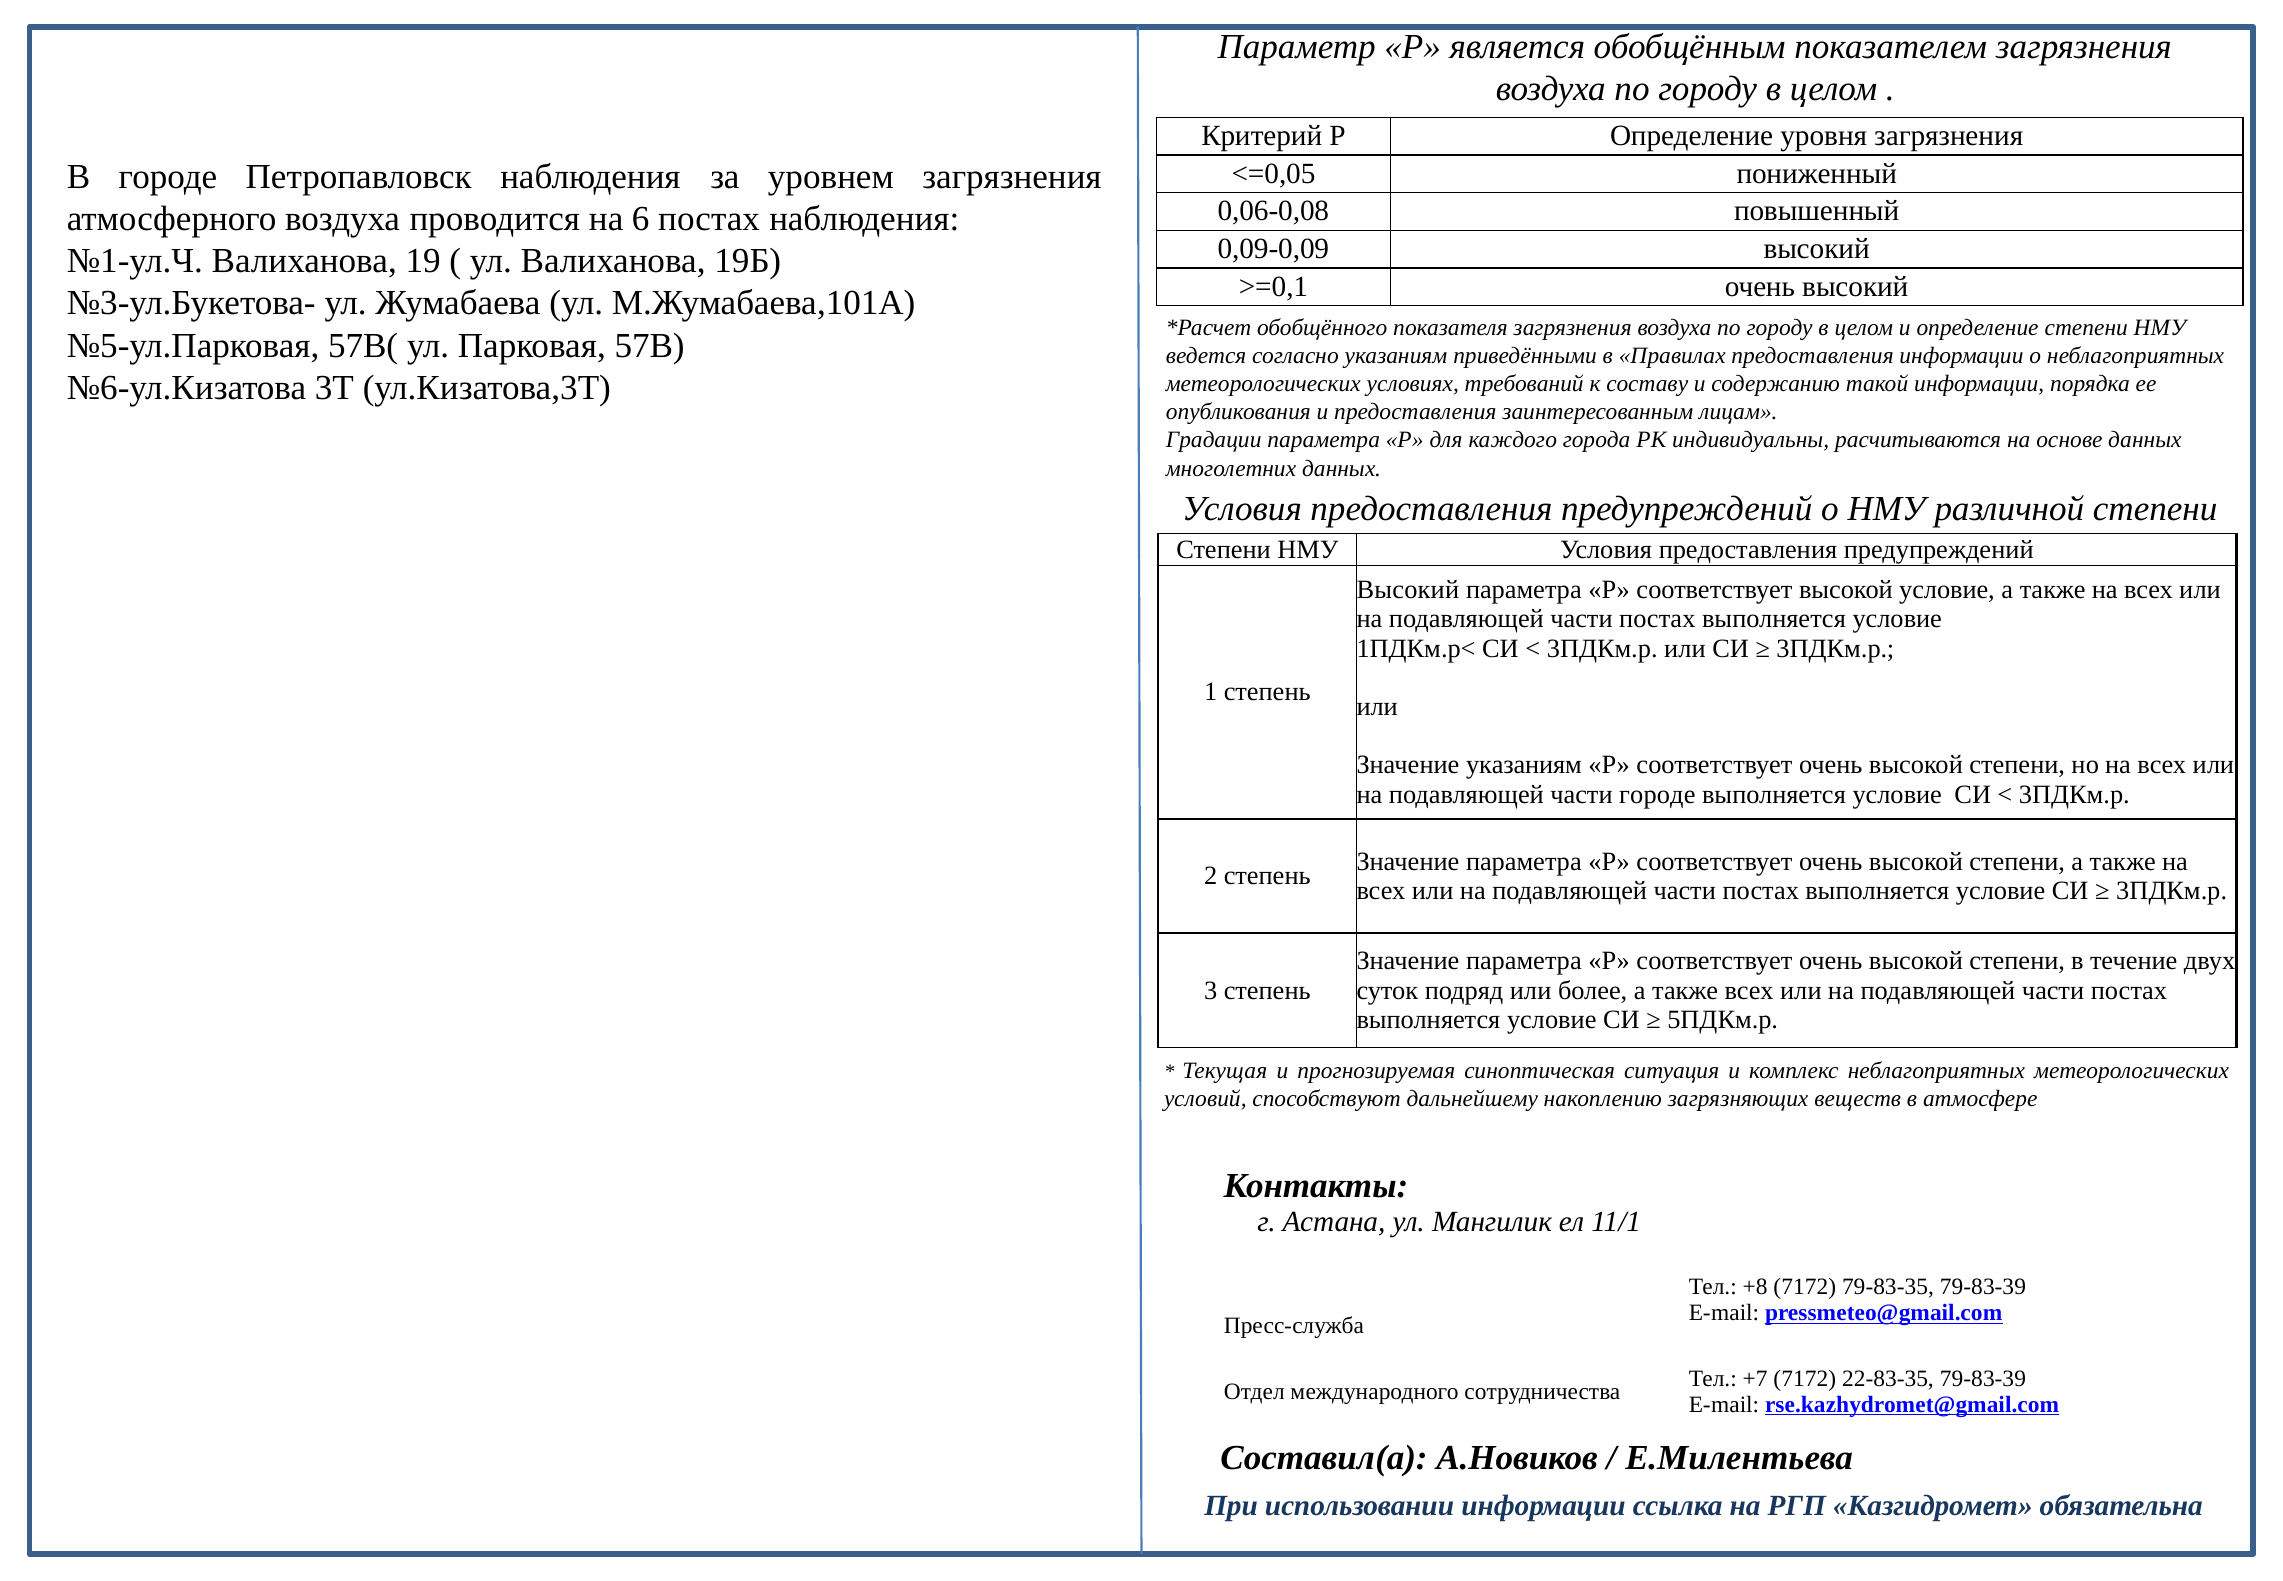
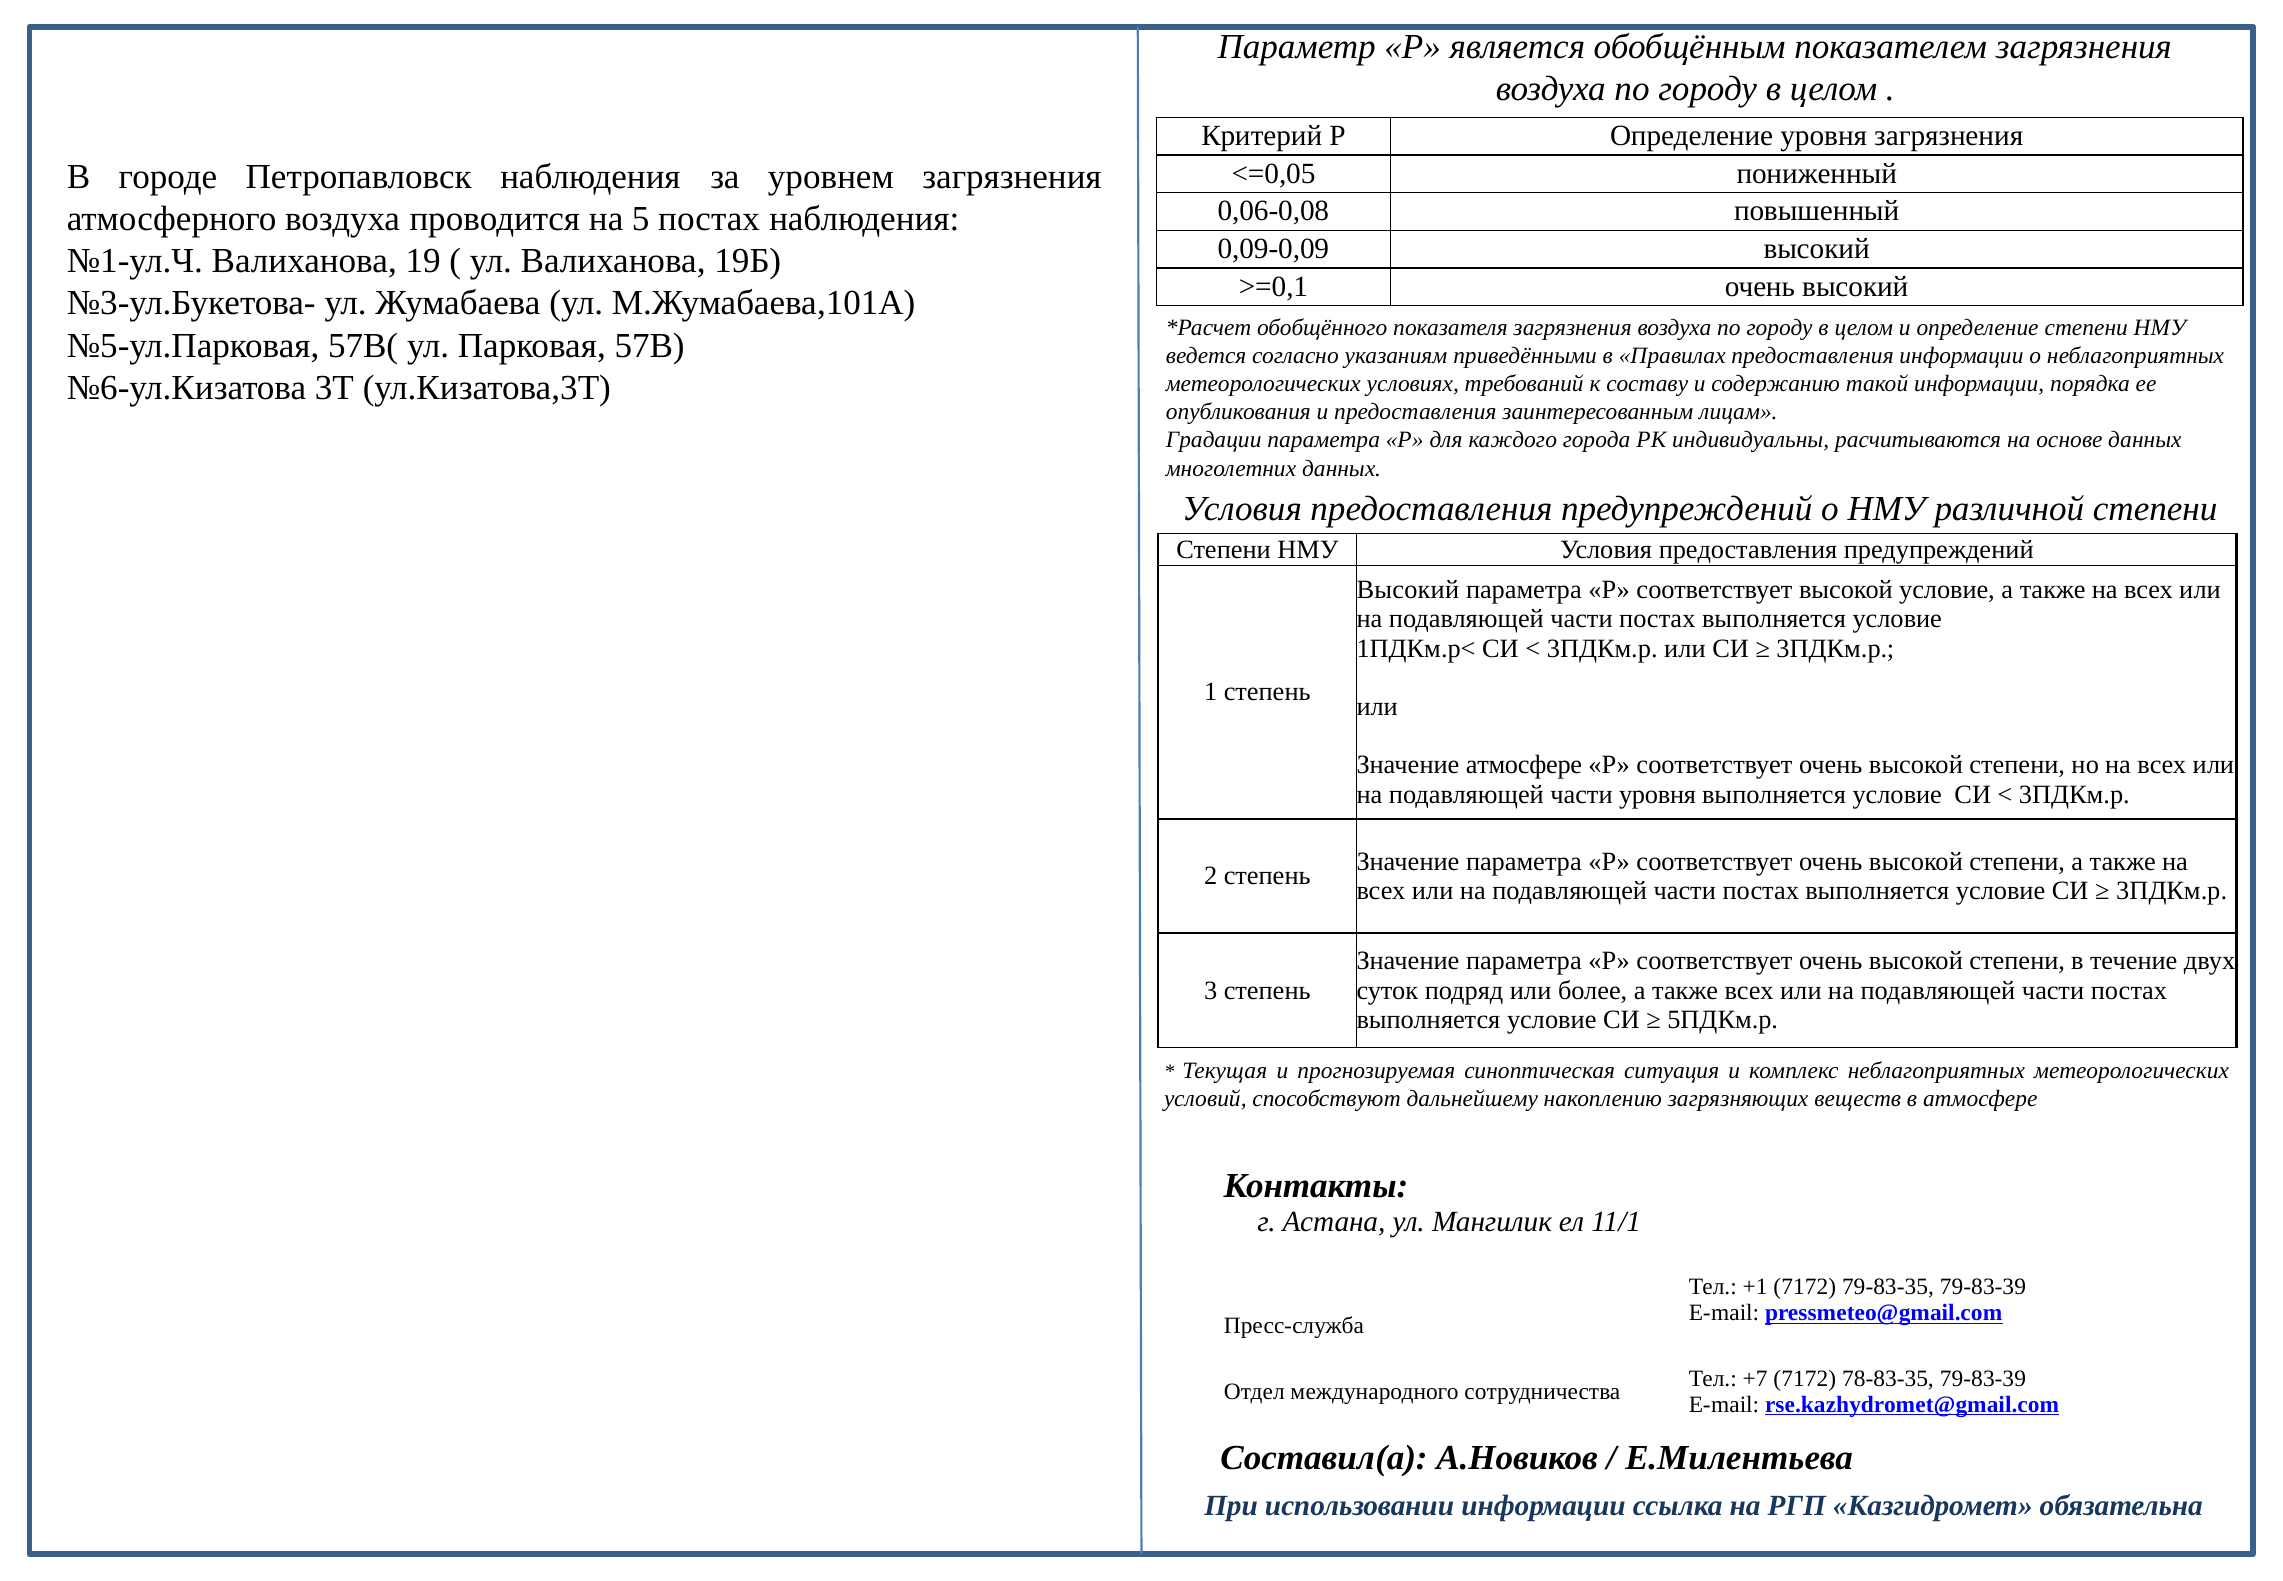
6: 6 -> 5
Значение указаниям: указаниям -> атмосфере
части городе: городе -> уровня
+8: +8 -> +1
22-83-35: 22-83-35 -> 78-83-35
